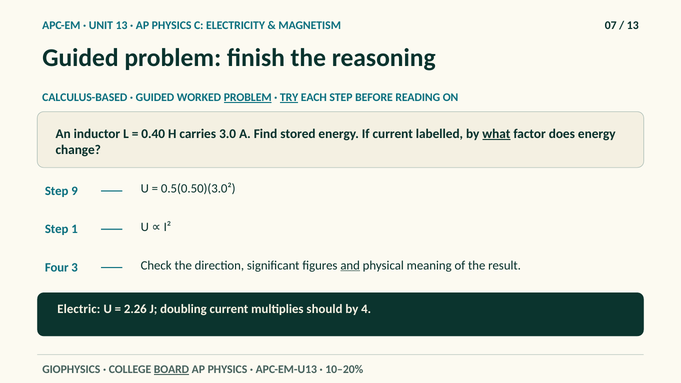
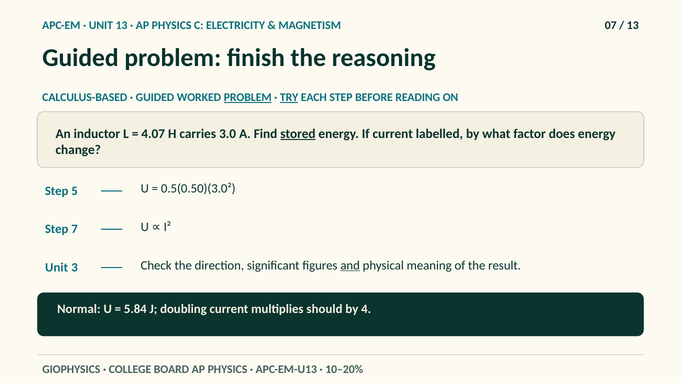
0.40: 0.40 -> 4.07
stored underline: none -> present
what underline: present -> none
9: 9 -> 5
1: 1 -> 7
Four at (57, 267): Four -> Unit
Electric: Electric -> Normal
2.26: 2.26 -> 5.84
BOARD underline: present -> none
